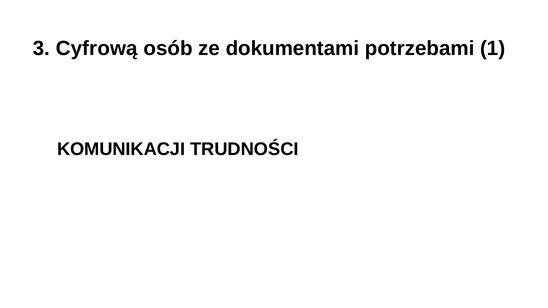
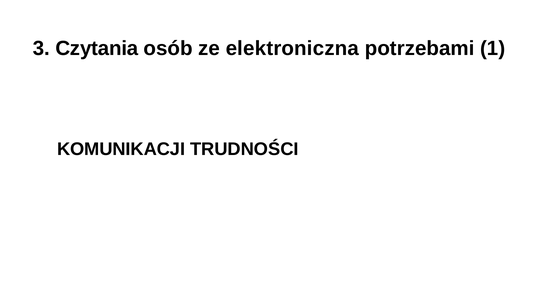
Cyfrową: Cyfrową -> Czytania
dokumentami: dokumentami -> elektroniczna
